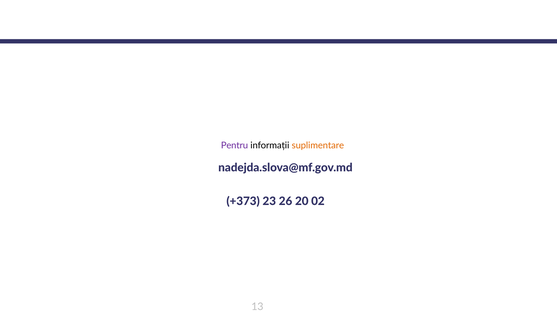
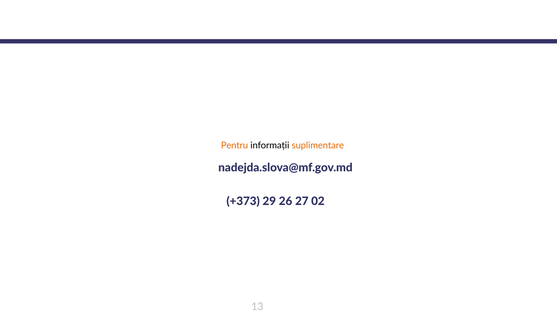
Pentru colour: purple -> orange
23: 23 -> 29
20: 20 -> 27
